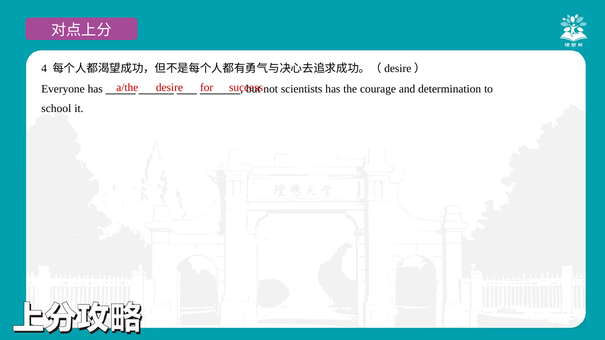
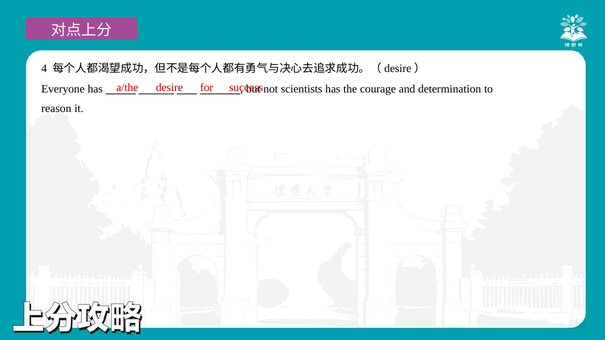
school: school -> reason
